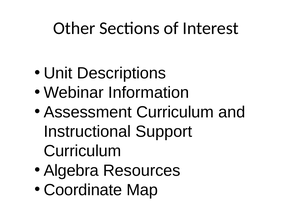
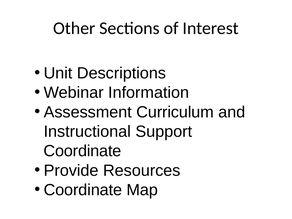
Curriculum at (82, 151): Curriculum -> Coordinate
Algebra: Algebra -> Provide
